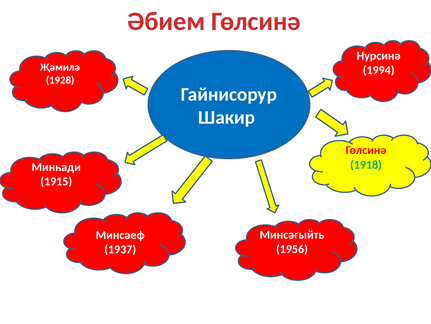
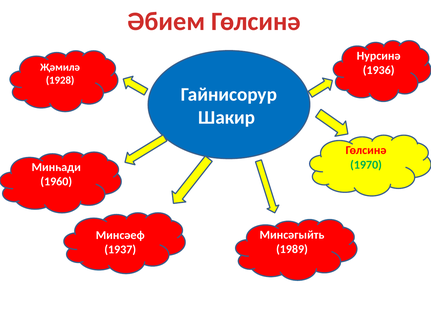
1994: 1994 -> 1936
1918: 1918 -> 1970
1915: 1915 -> 1960
1956: 1956 -> 1989
